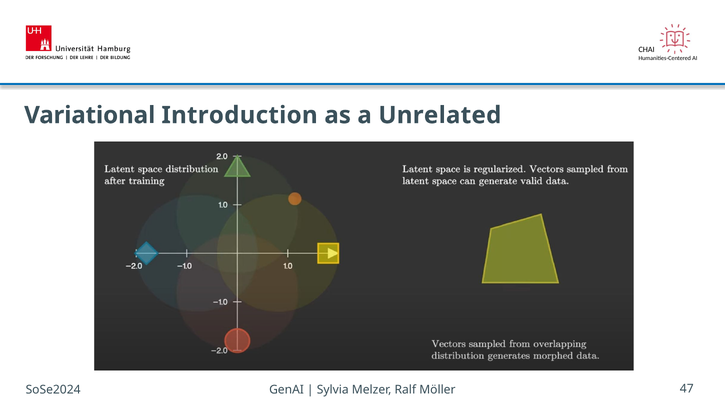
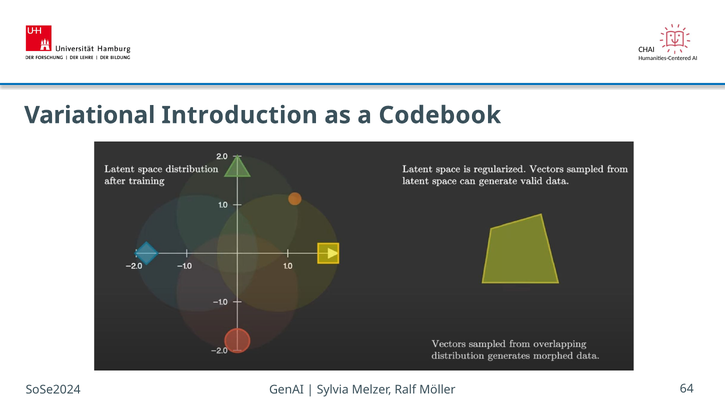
Unrelated: Unrelated -> Codebook
47: 47 -> 64
